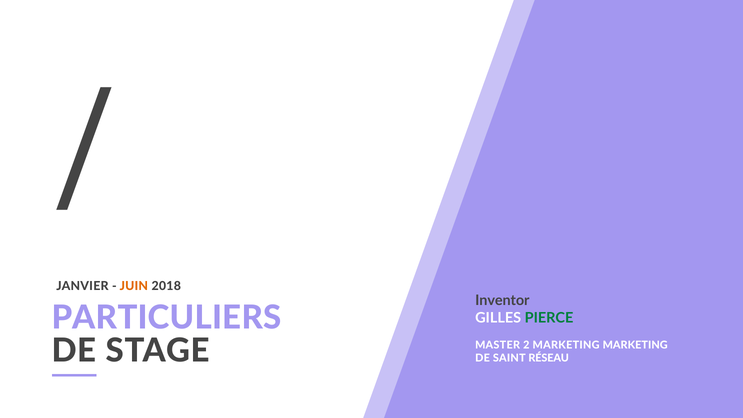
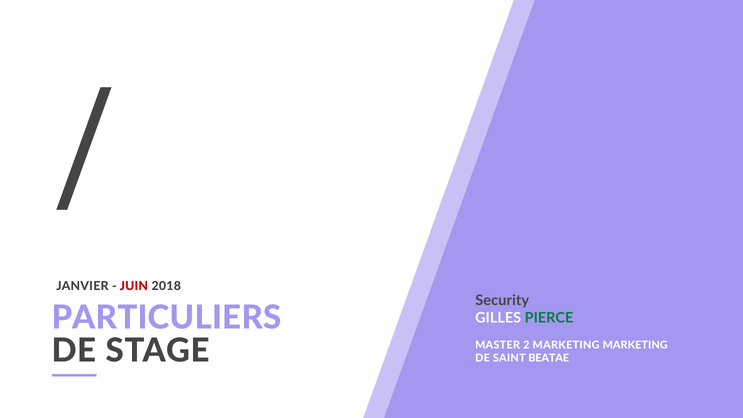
JUIN colour: orange -> red
Inventor: Inventor -> Security
RÉSEAU: RÉSEAU -> BEATAE
